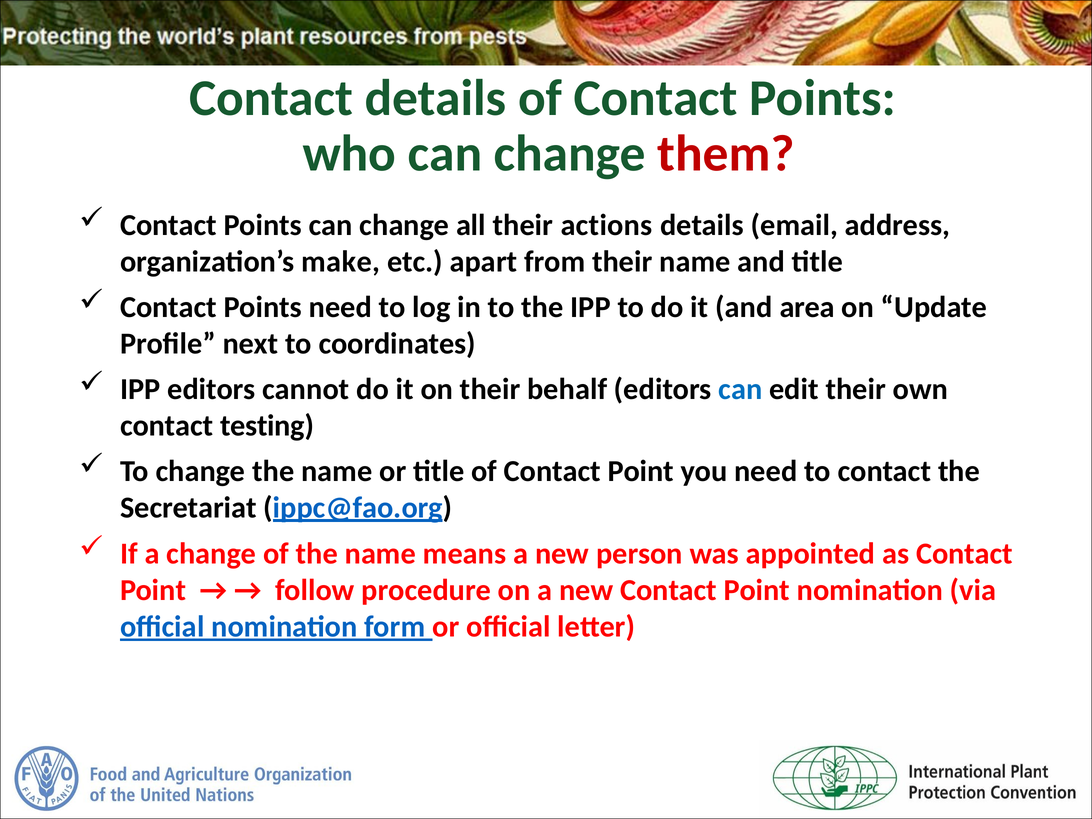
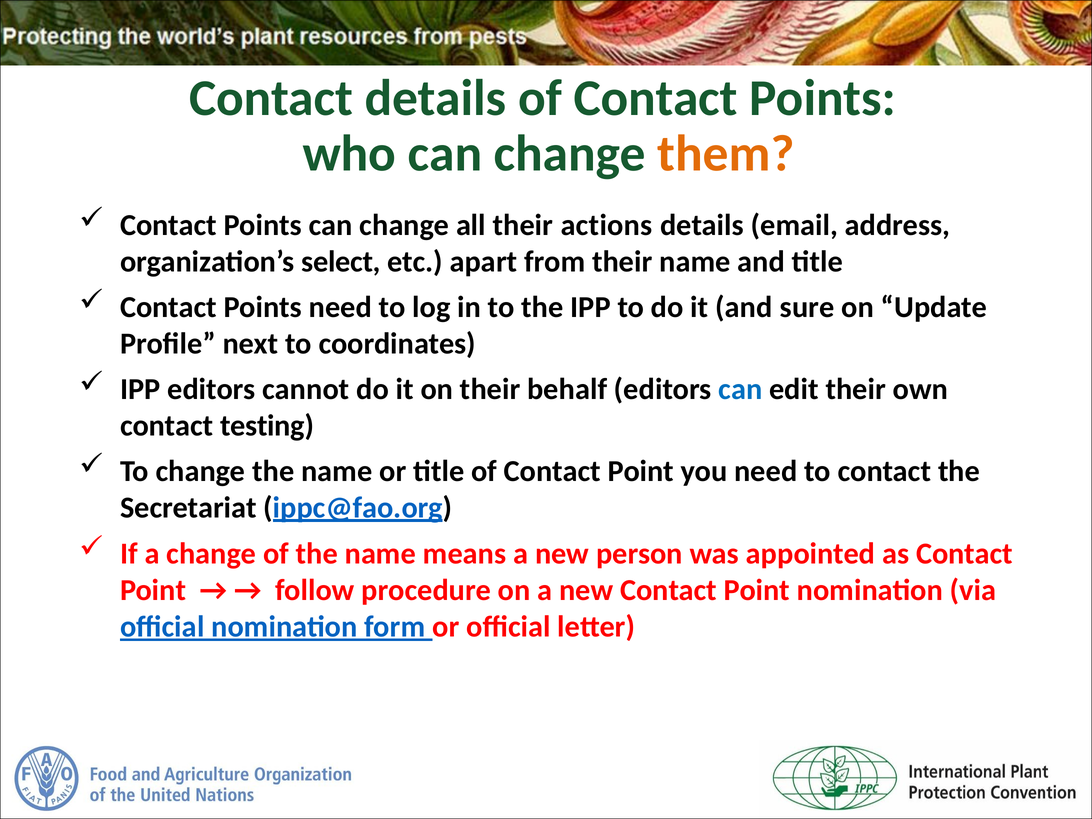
them colour: red -> orange
make: make -> select
area: area -> sure
